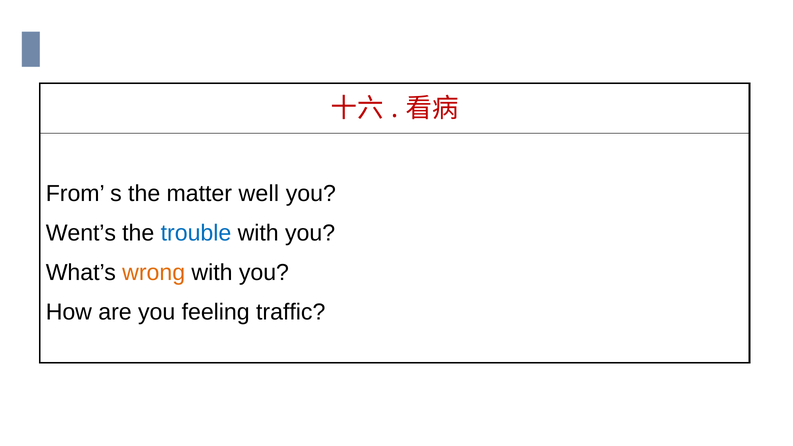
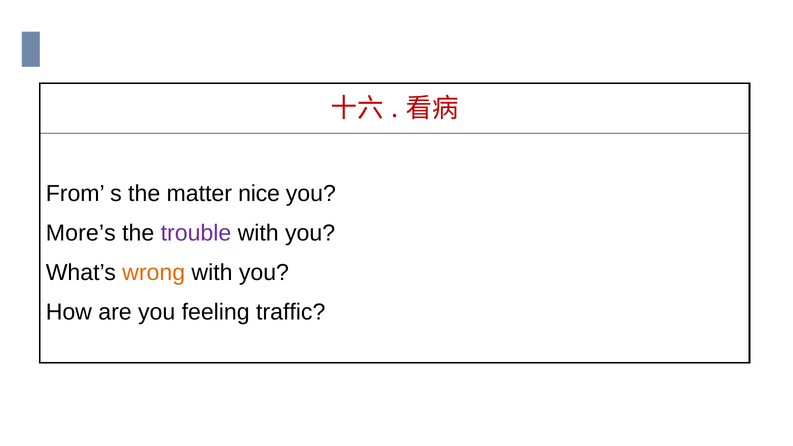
well: well -> nice
Went’s: Went’s -> More’s
trouble colour: blue -> purple
